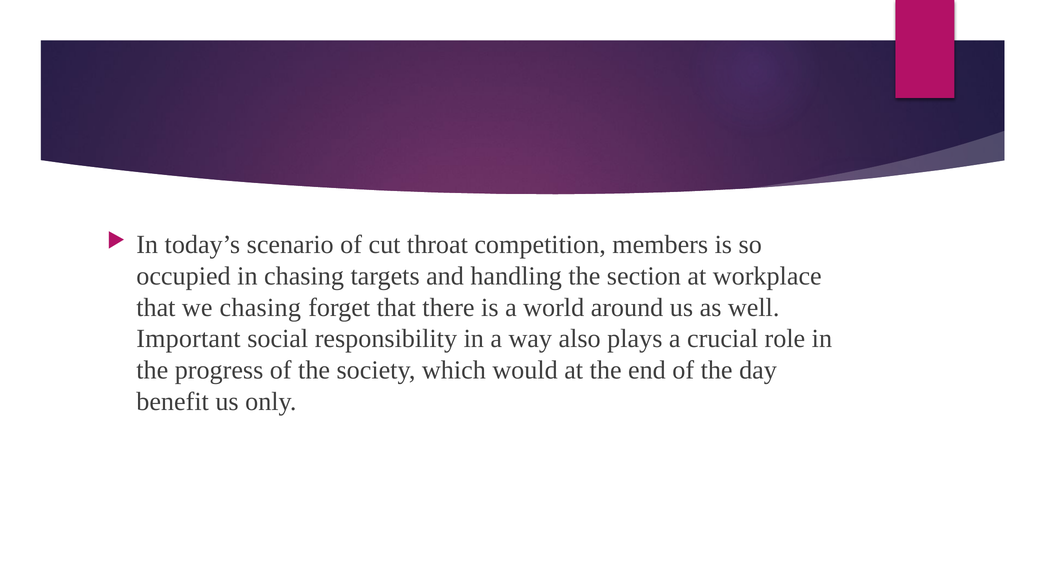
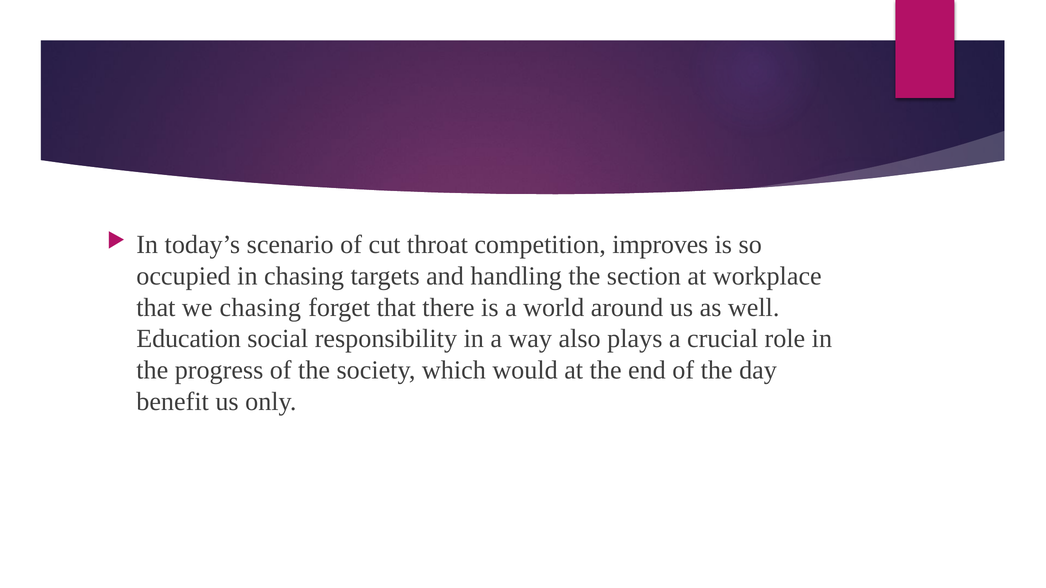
members: members -> improves
Important: Important -> Education
